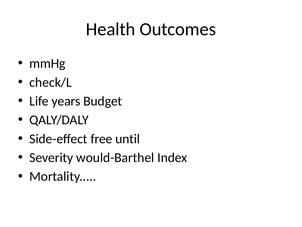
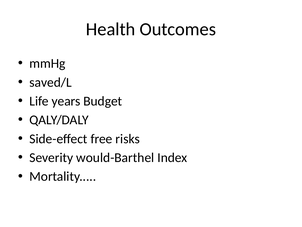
check/L: check/L -> saved/L
until: until -> risks
